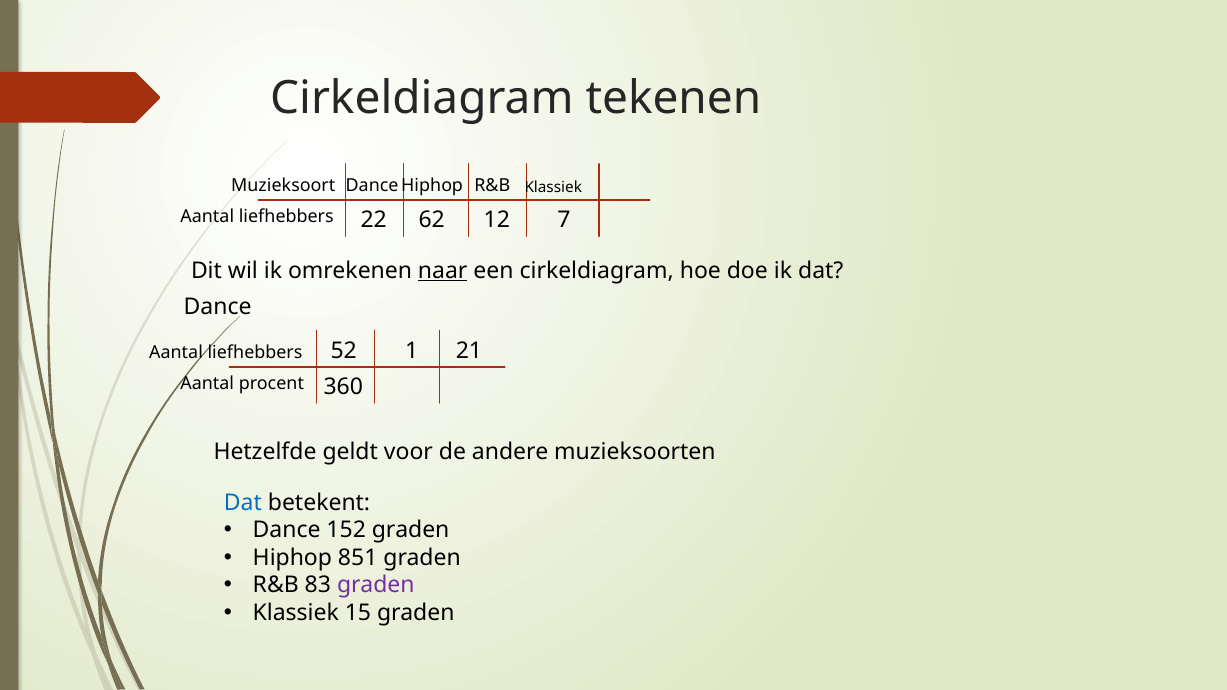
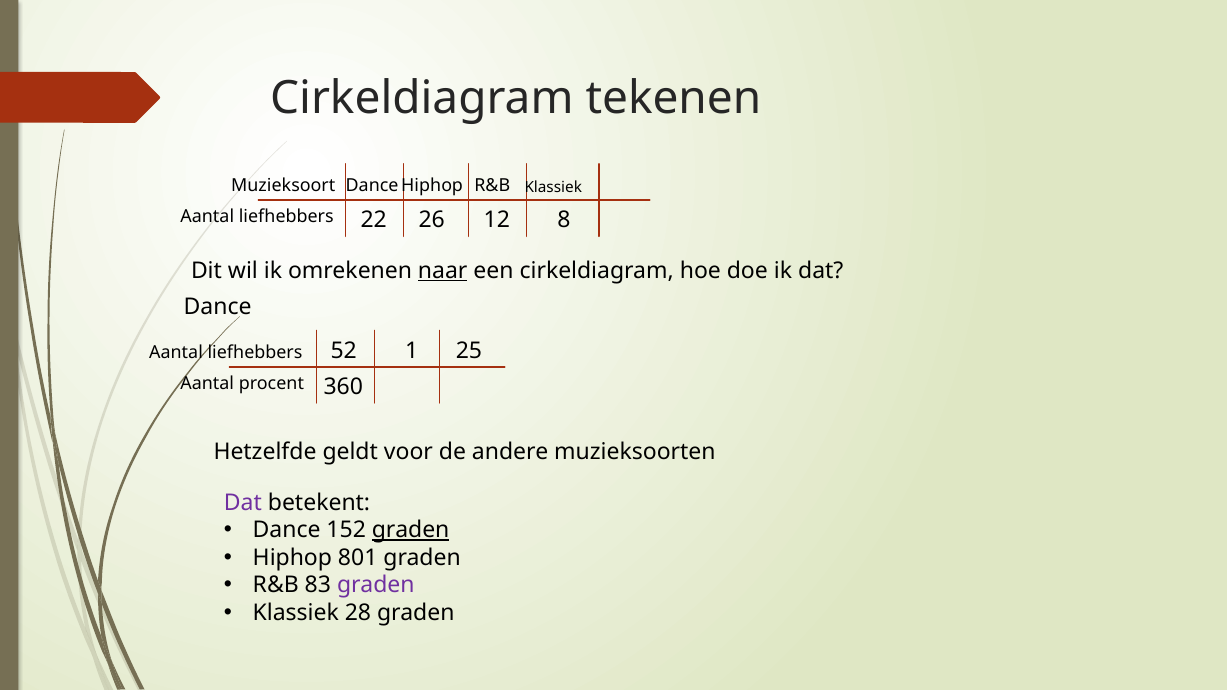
62: 62 -> 26
7: 7 -> 8
21: 21 -> 25
Dat at (243, 503) colour: blue -> purple
graden at (411, 530) underline: none -> present
851: 851 -> 801
15: 15 -> 28
